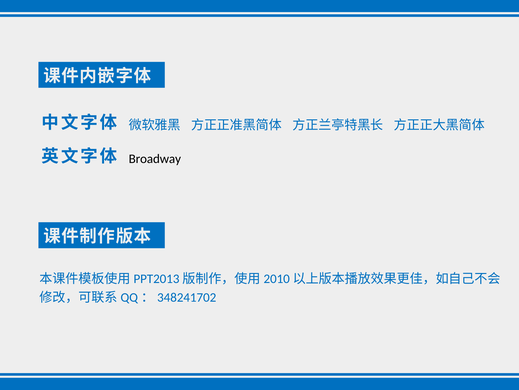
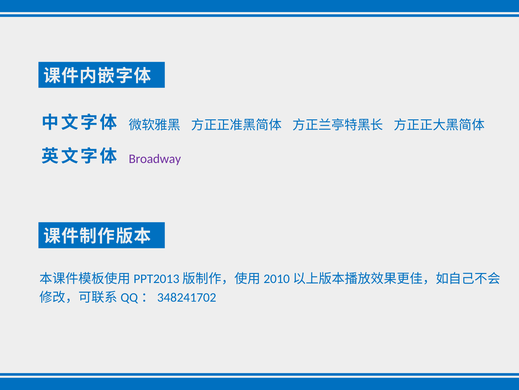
Broadway colour: black -> purple
